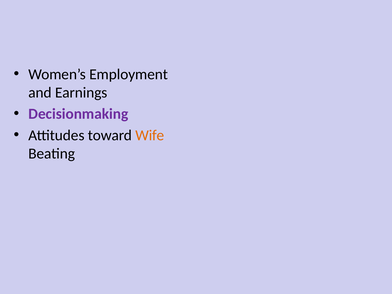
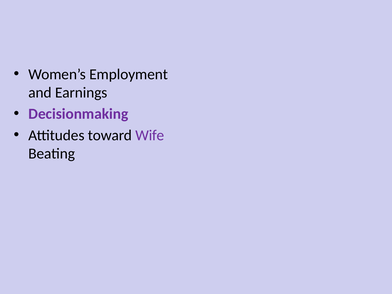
Wife colour: orange -> purple
